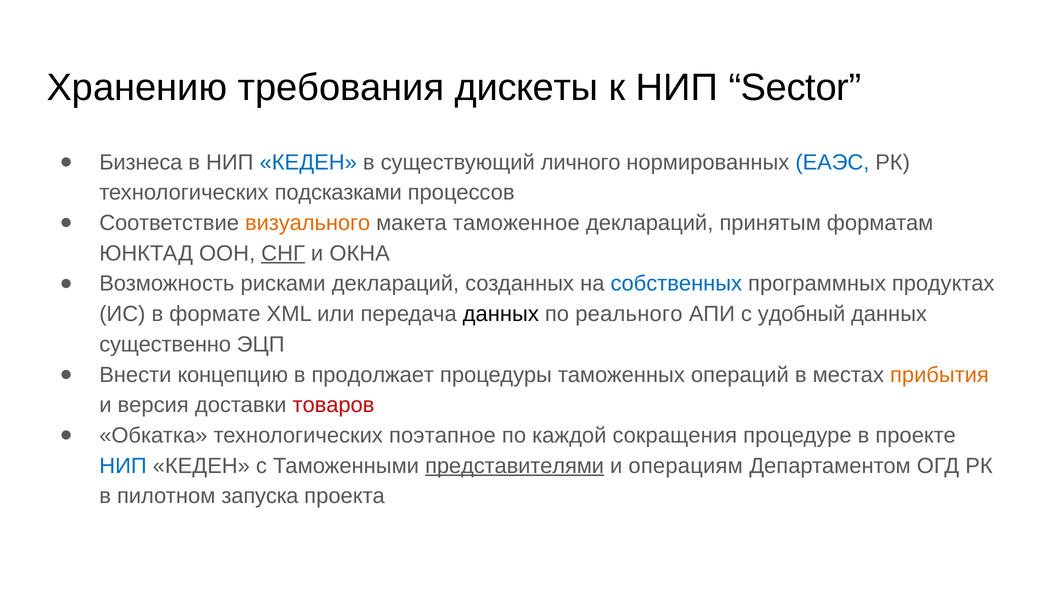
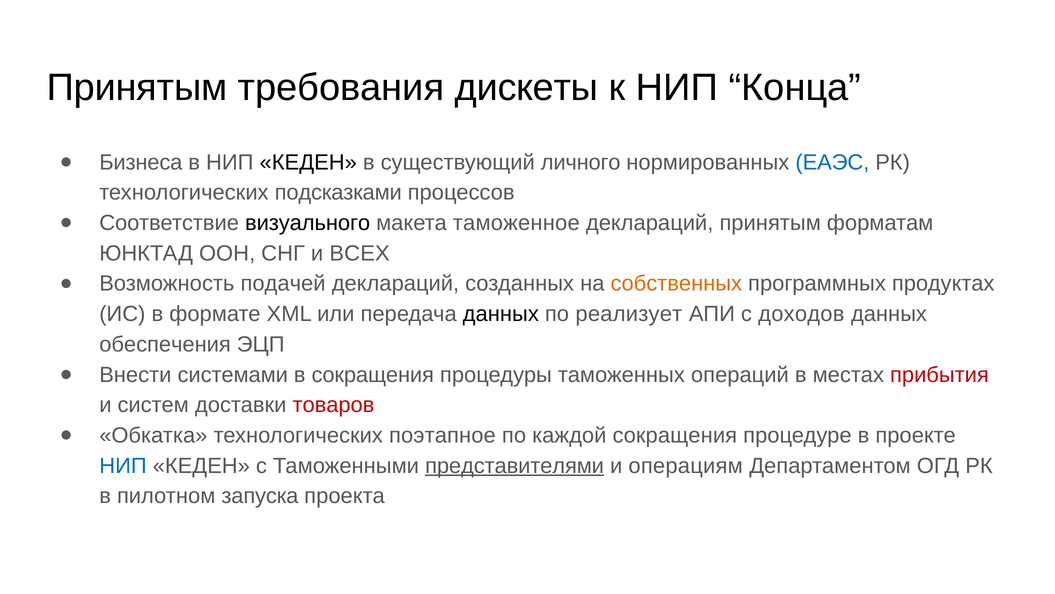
Хранению at (137, 87): Хранению -> Принятым
Sector: Sector -> Конца
КЕДЕН at (308, 162) colour: blue -> black
визуального colour: orange -> black
СНГ underline: present -> none
ОКНА: ОКНА -> ВСЕХ
рисками: рисками -> подачей
собственных colour: blue -> orange
реального: реального -> реализует
удобный: удобный -> доходов
существенно: существенно -> обеспечения
концепцию: концепцию -> системами
в продолжает: продолжает -> сокращения
прибытия colour: orange -> red
версия: версия -> систем
